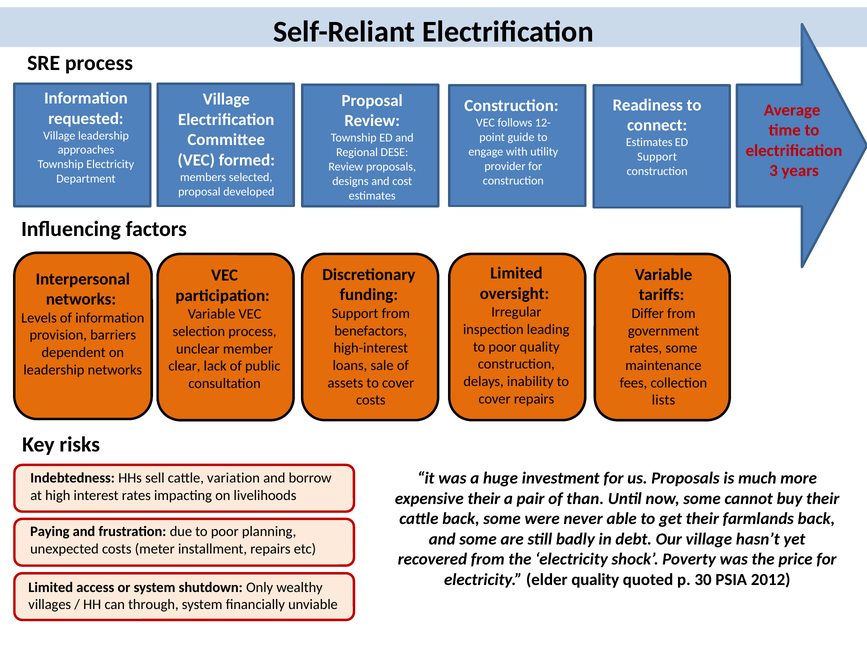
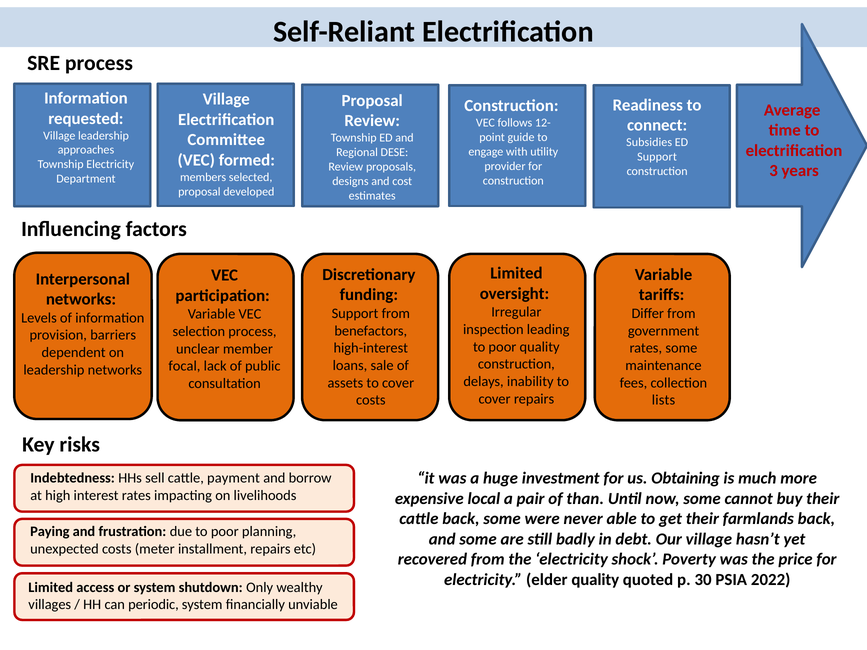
Estimates at (649, 142): Estimates -> Subsidies
clear: clear -> focal
us Proposals: Proposals -> Obtaining
variation: variation -> payment
expensive their: their -> local
2012: 2012 -> 2022
through: through -> periodic
